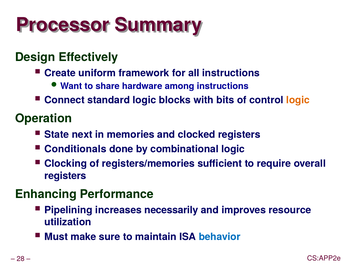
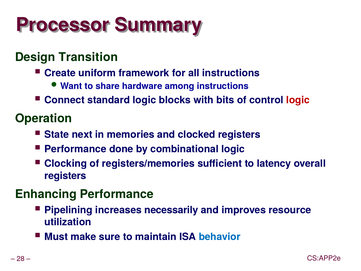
Effectively: Effectively -> Transition
logic at (298, 100) colour: orange -> red
Conditionals at (75, 149): Conditionals -> Performance
require: require -> latency
